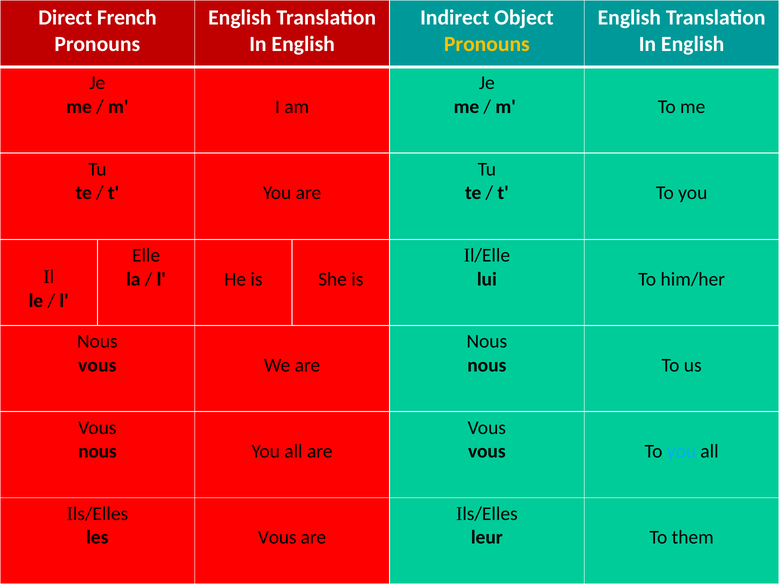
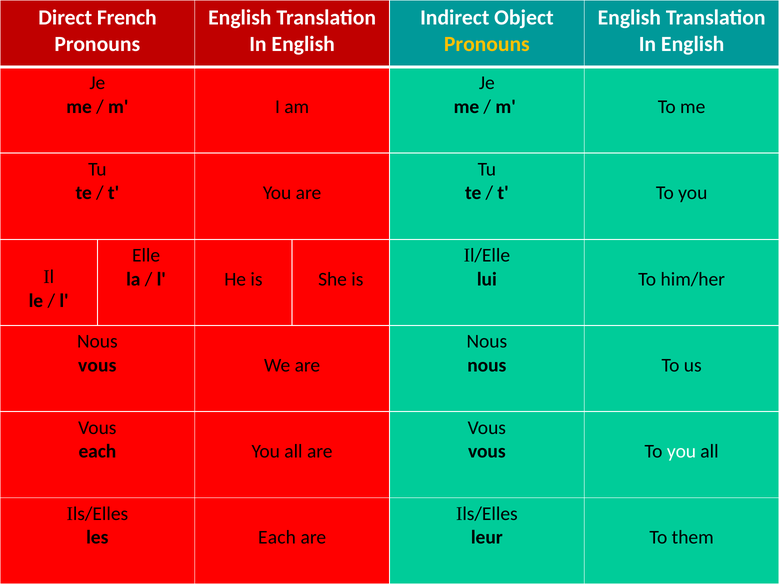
nous at (97, 452): nous -> each
you at (681, 452) colour: light blue -> white
les Vous: Vous -> Each
